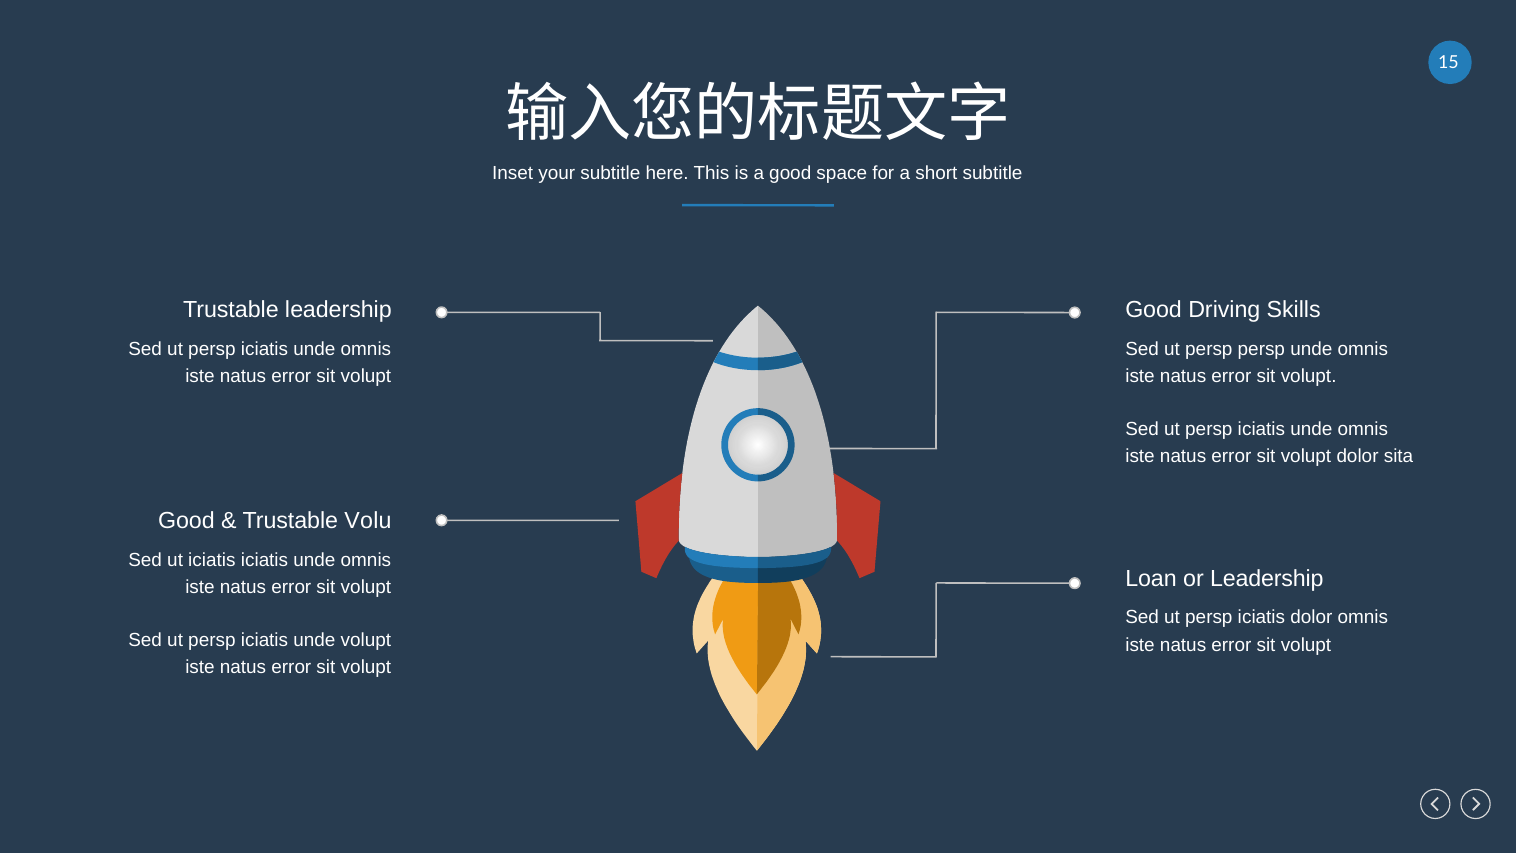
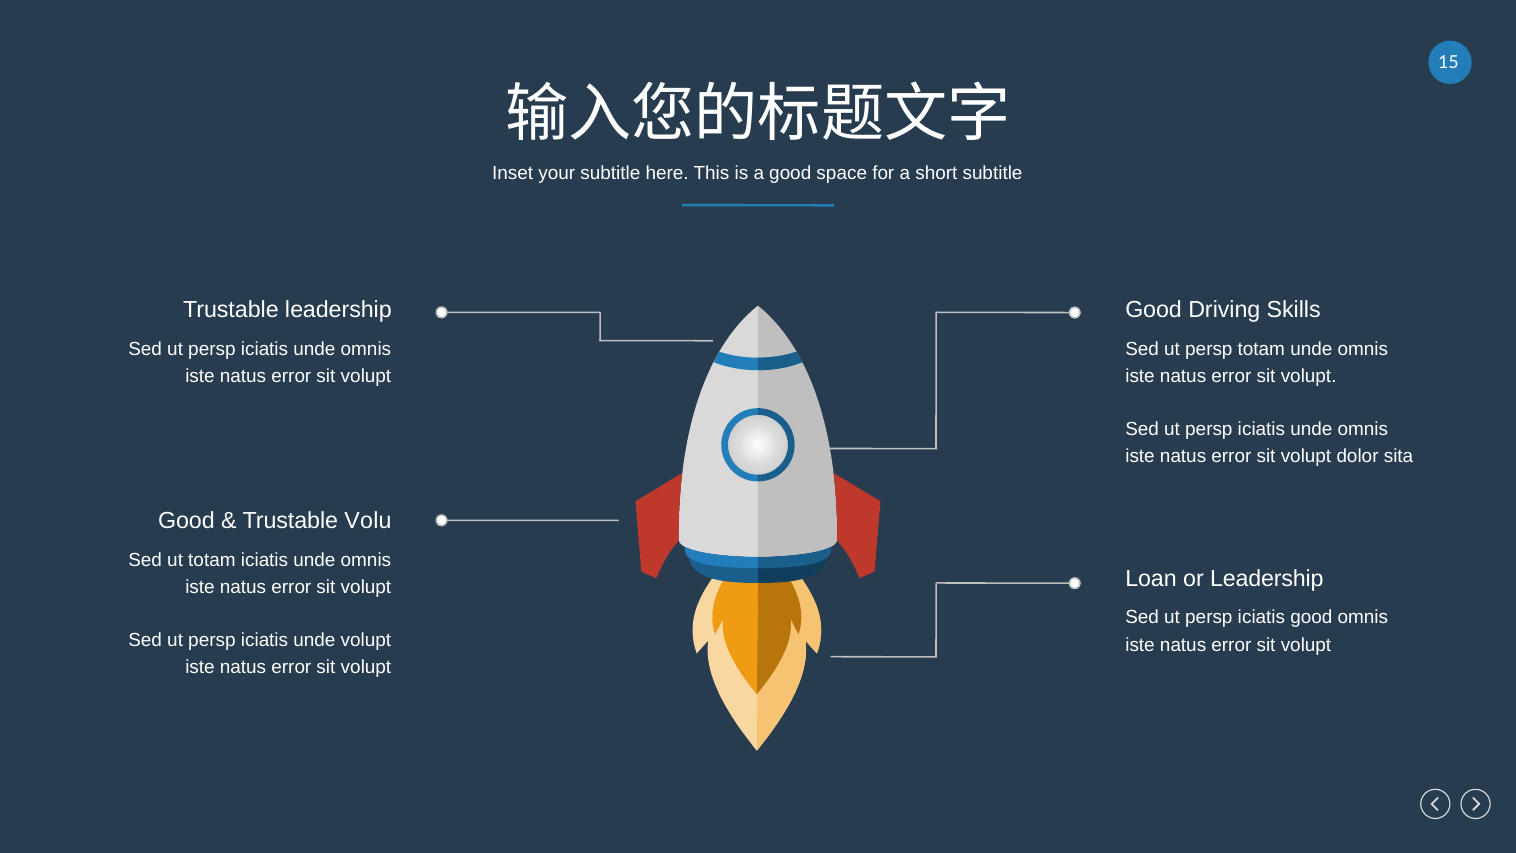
persp persp: persp -> totam
ut iciatis: iciatis -> totam
iciatis dolor: dolor -> good
